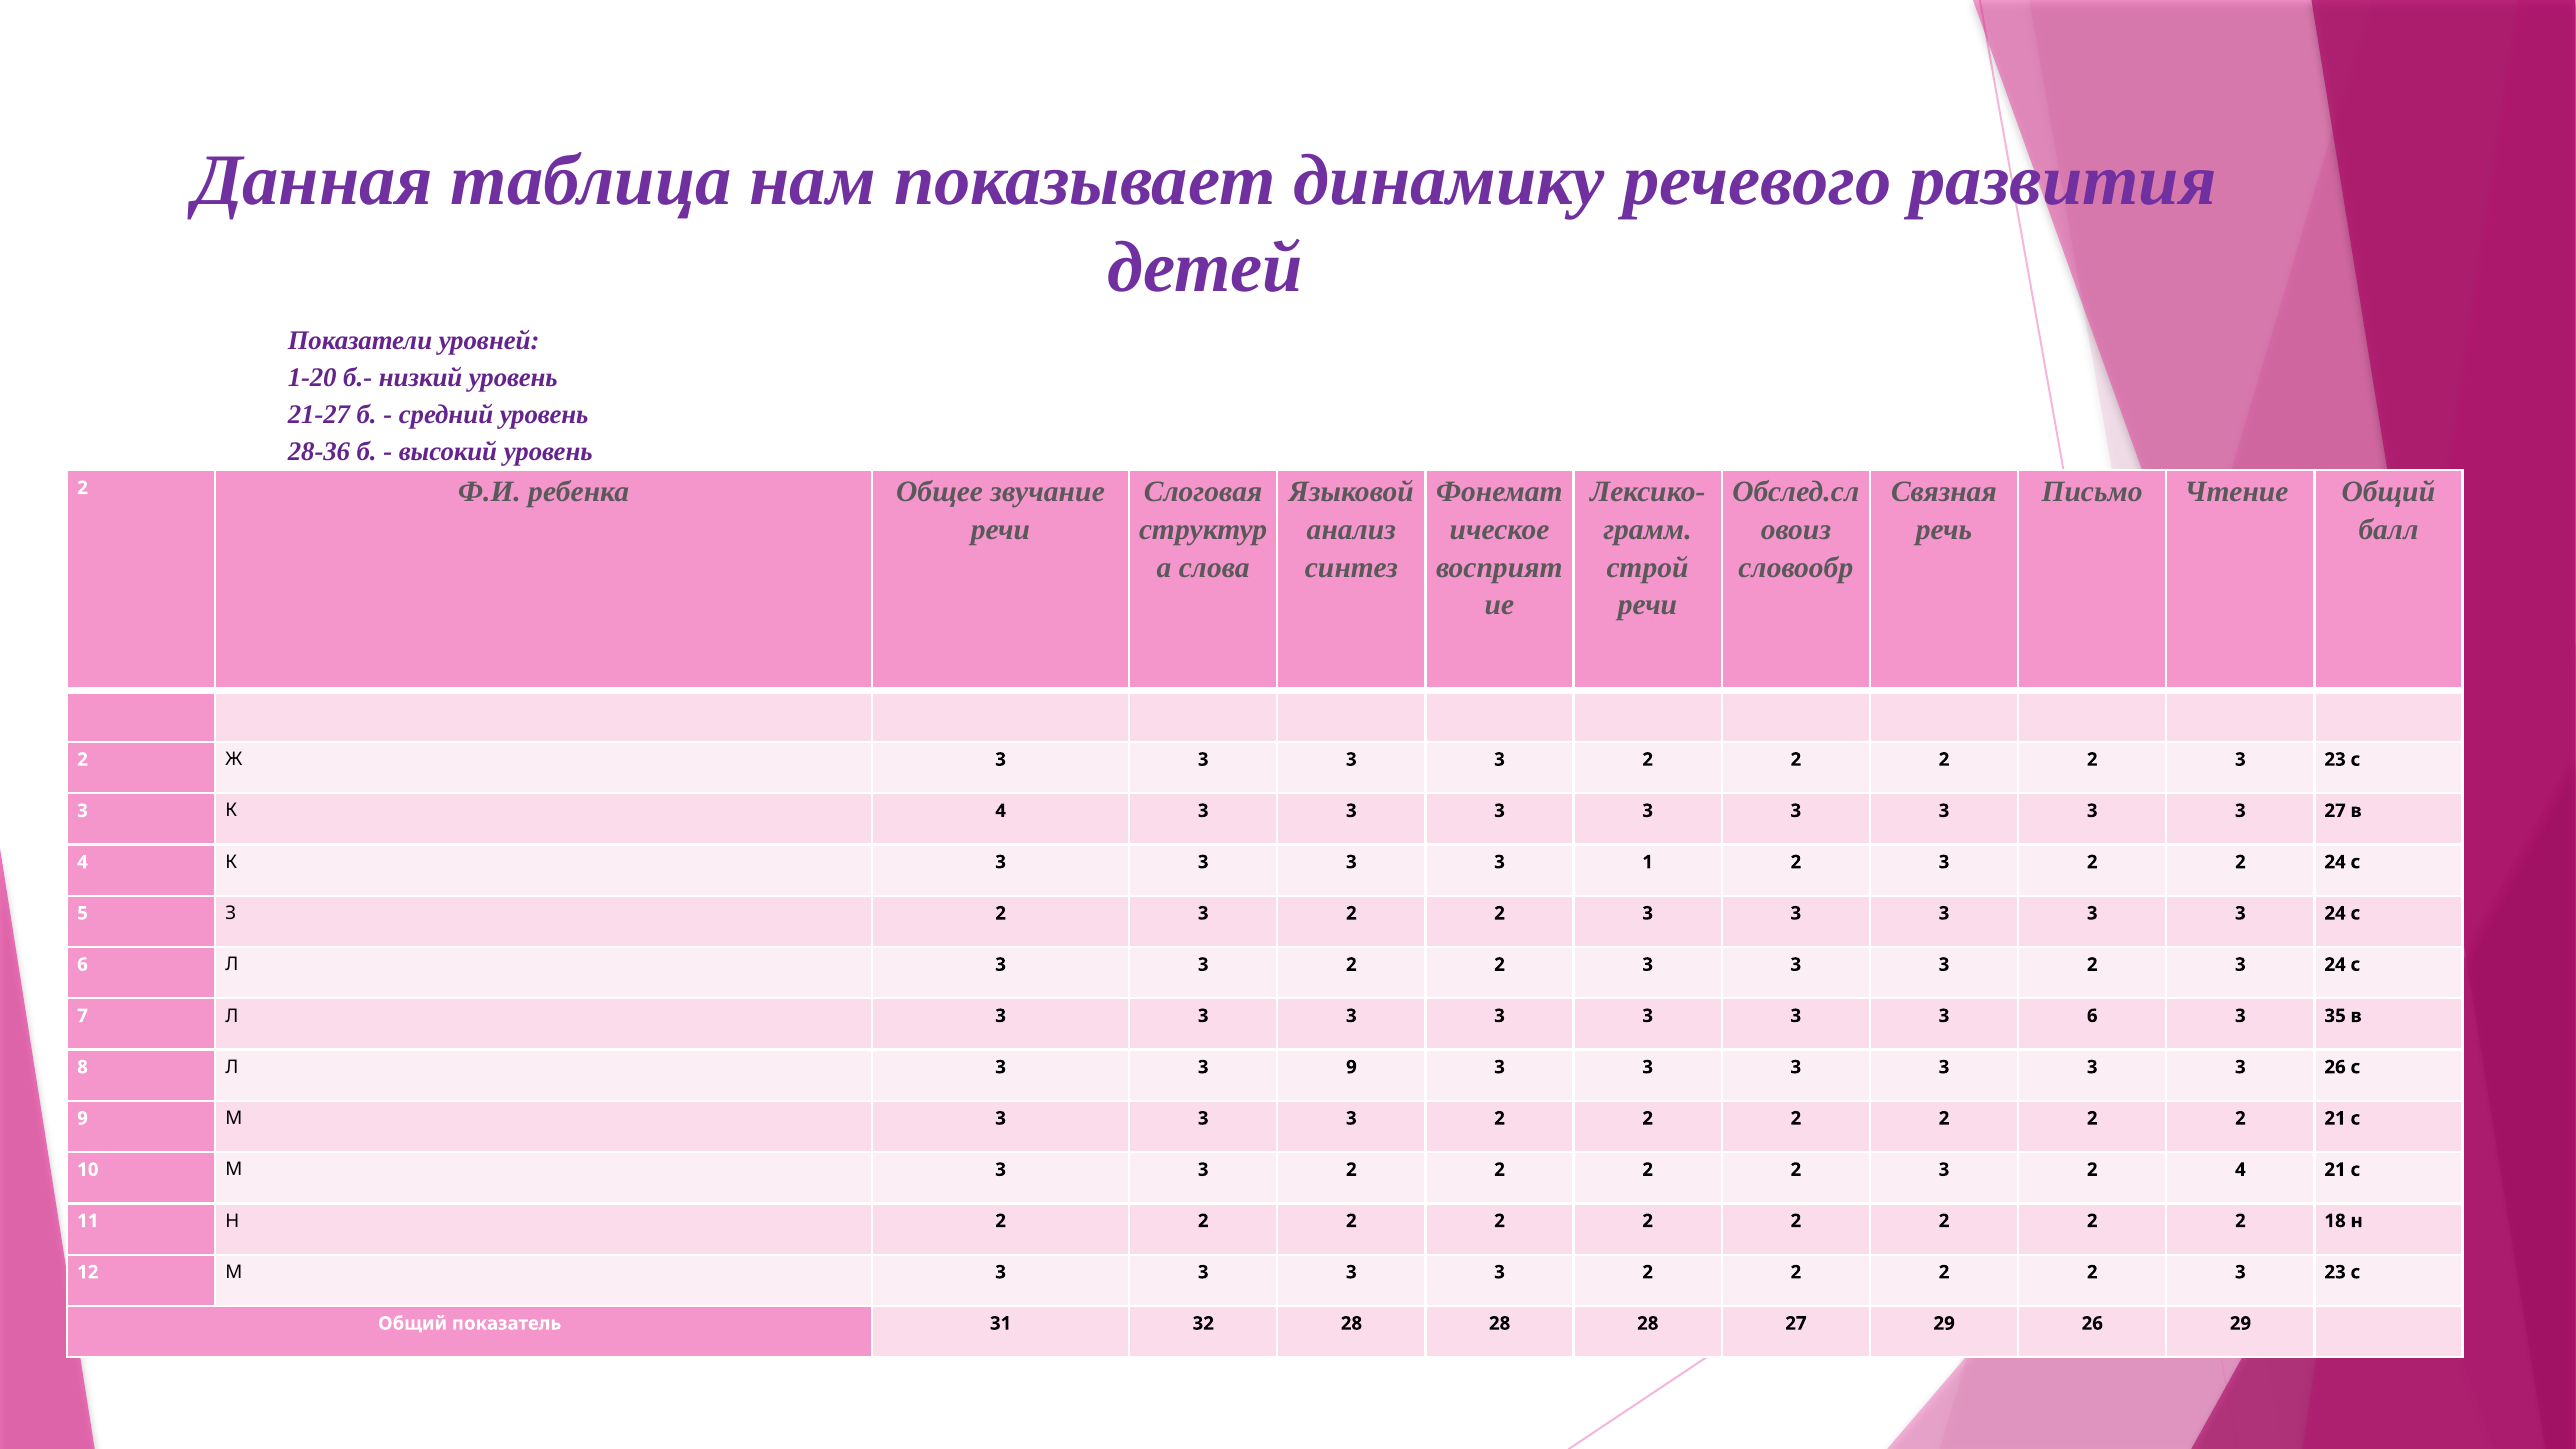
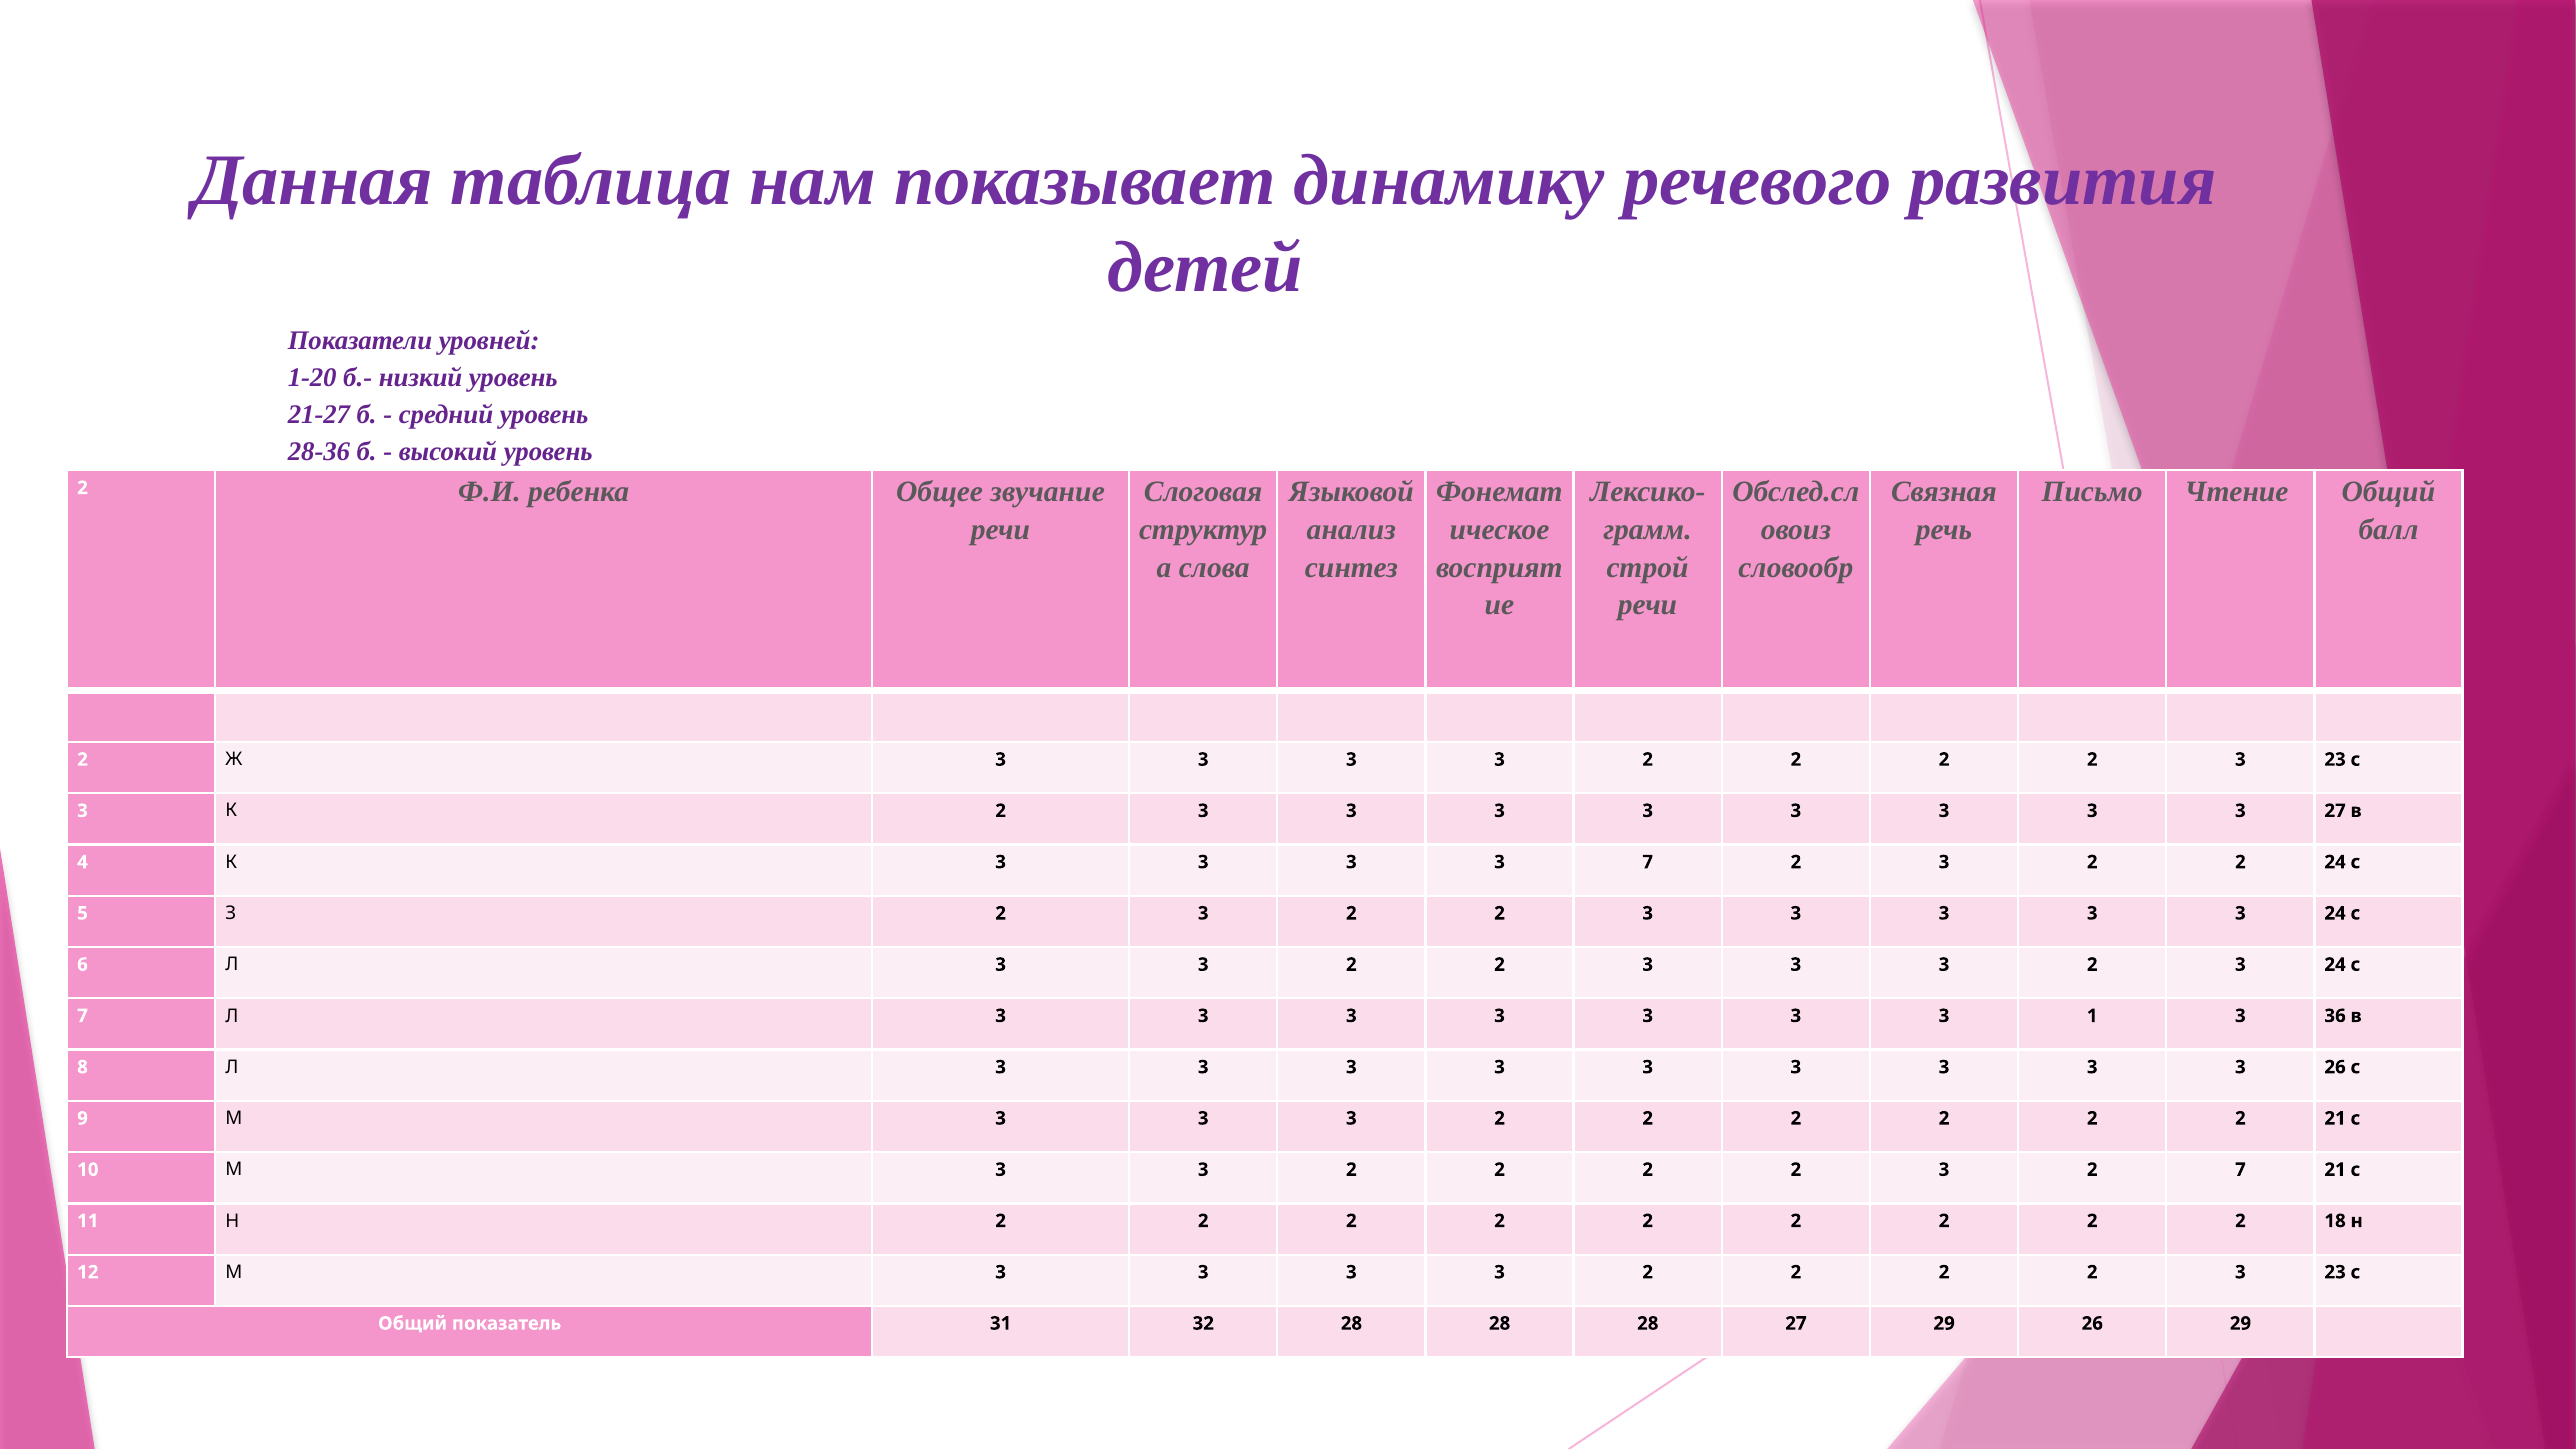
К 4: 4 -> 2
3 1: 1 -> 7
3 6: 6 -> 1
35: 35 -> 36
9 at (1351, 1067): 9 -> 3
2 4: 4 -> 7
